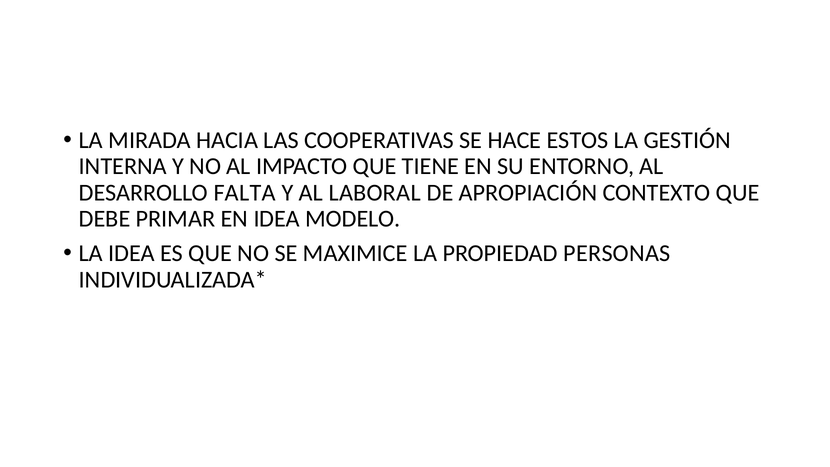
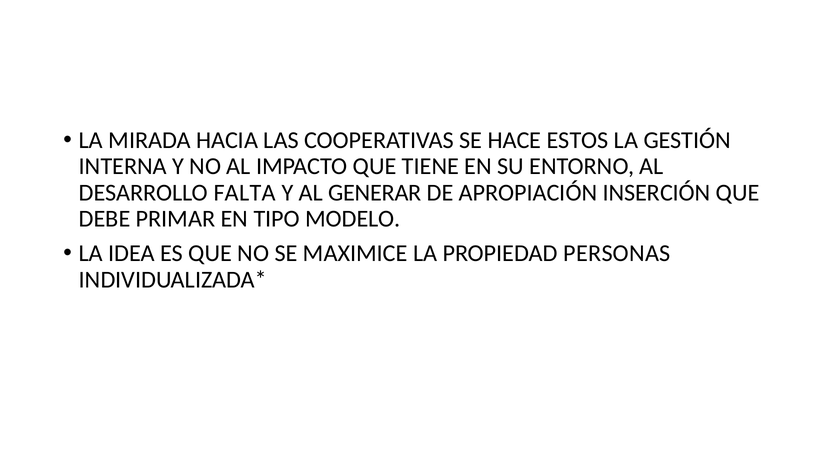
LABORAL: LABORAL -> GENERAR
CONTEXTO: CONTEXTO -> INSERCIÓN
EN IDEA: IDEA -> TIPO
